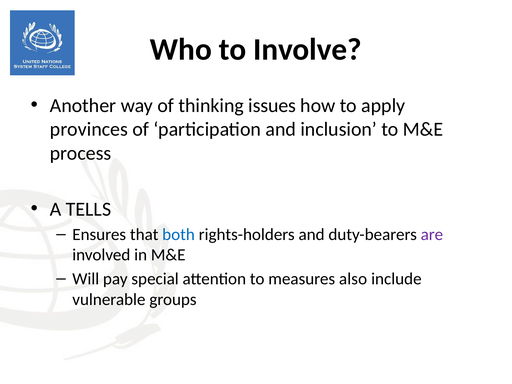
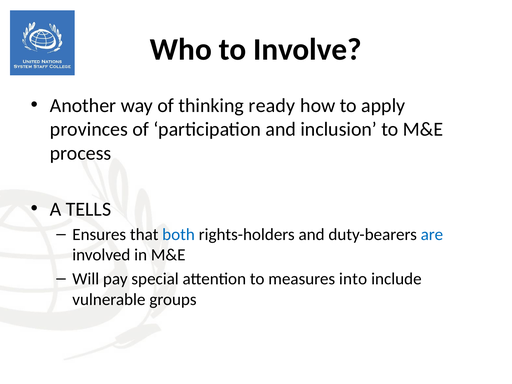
issues: issues -> ready
are colour: purple -> blue
also: also -> into
